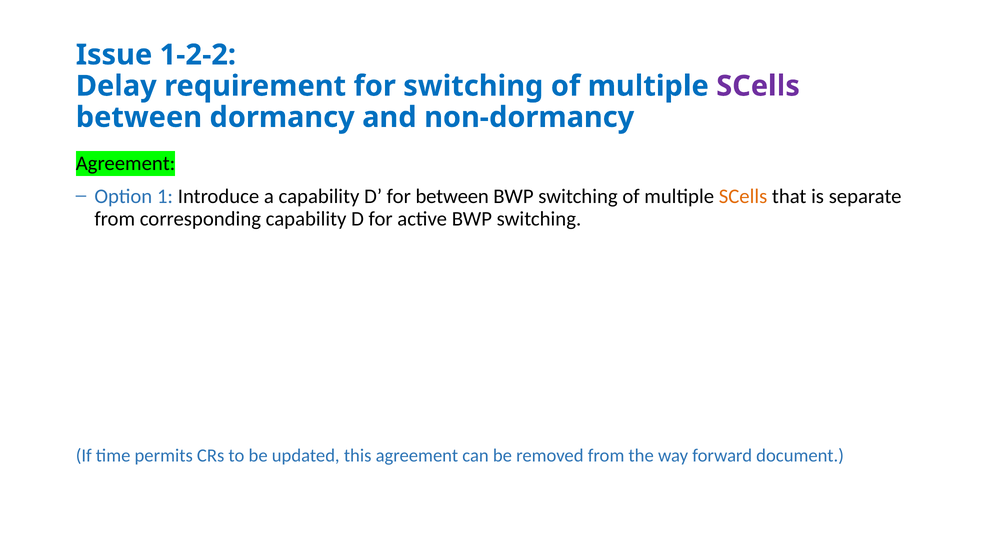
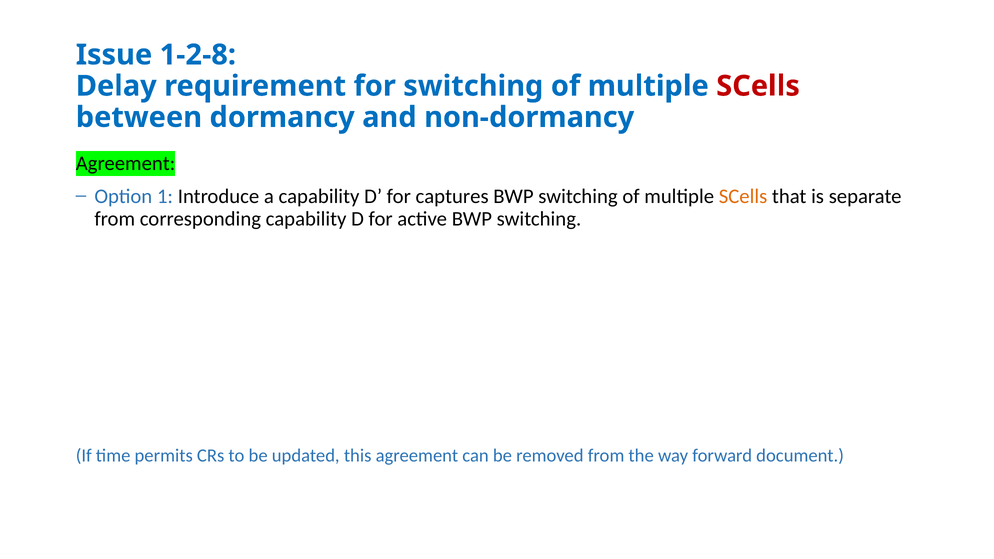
1-2-2: 1-2-2 -> 1-2-8
SCells at (758, 86) colour: purple -> red
for between: between -> captures
